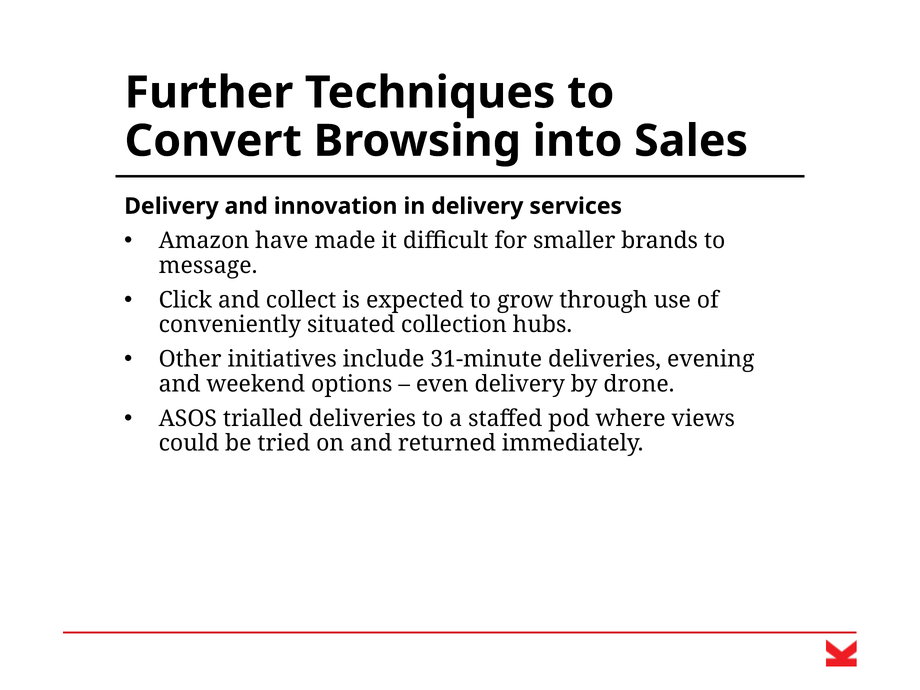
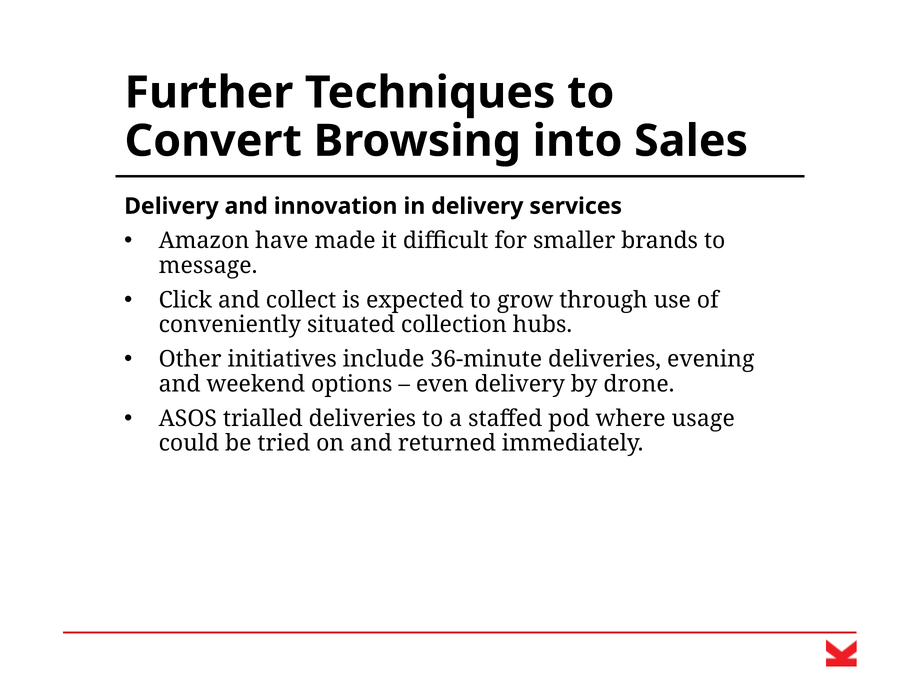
31-minute: 31-minute -> 36-minute
views: views -> usage
